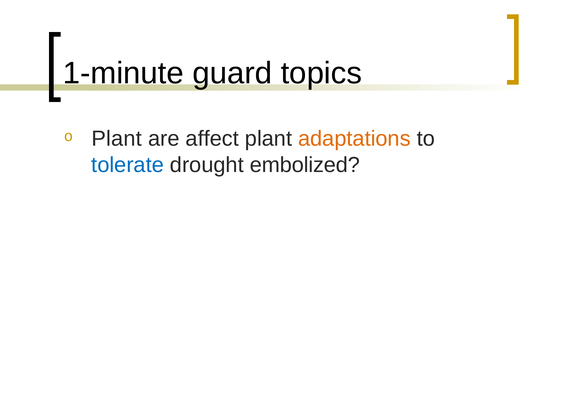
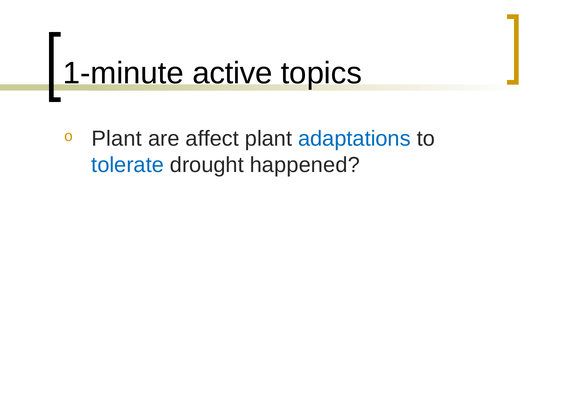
guard: guard -> active
adaptations colour: orange -> blue
embolized: embolized -> happened
